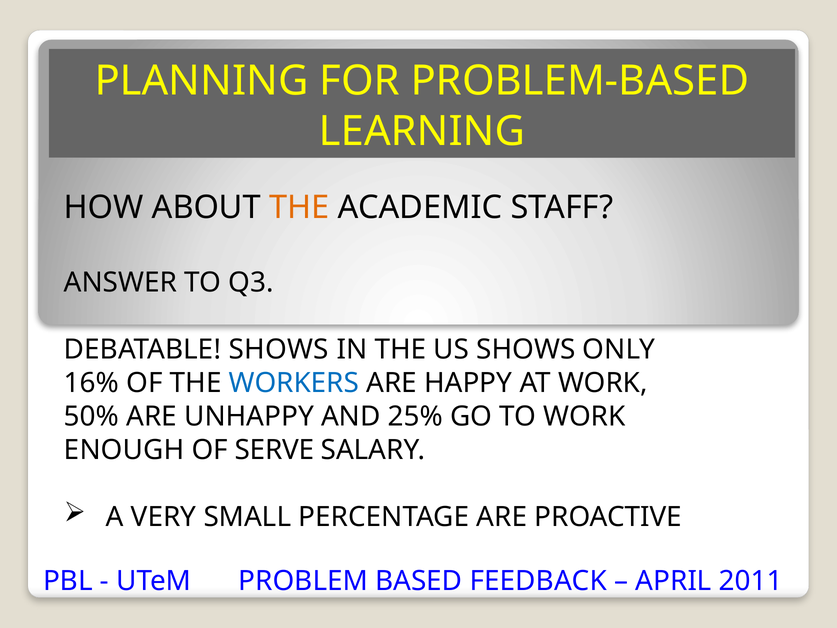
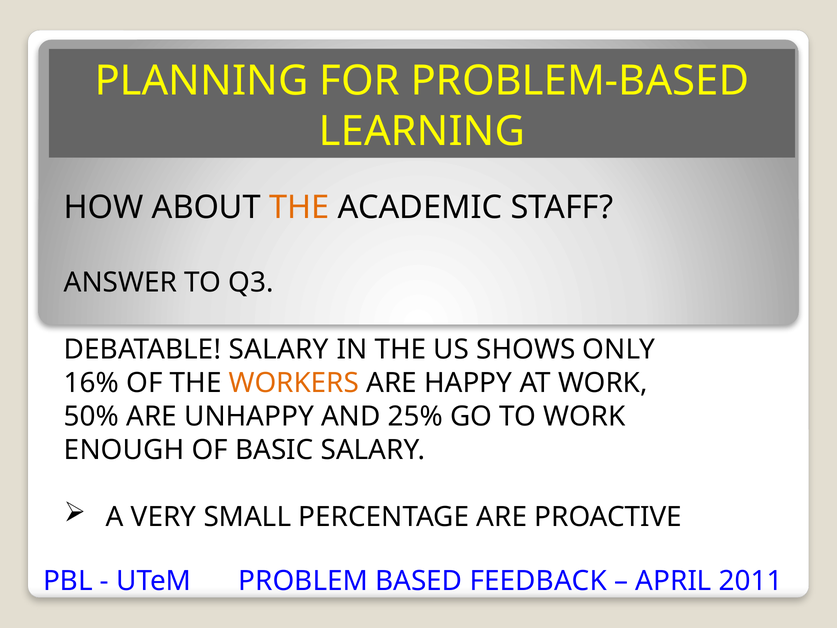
DEBATABLE SHOWS: SHOWS -> SALARY
WORKERS colour: blue -> orange
SERVE: SERVE -> BASIC
